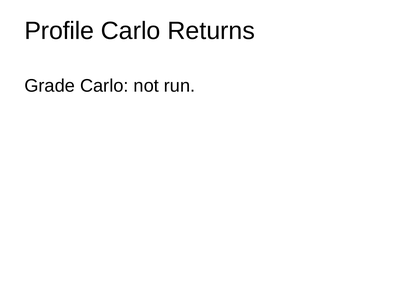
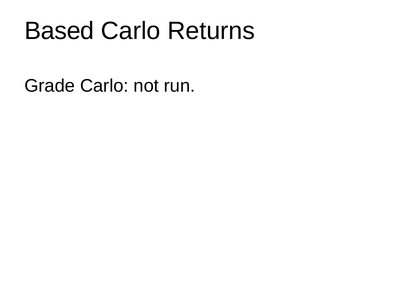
Profile: Profile -> Based
